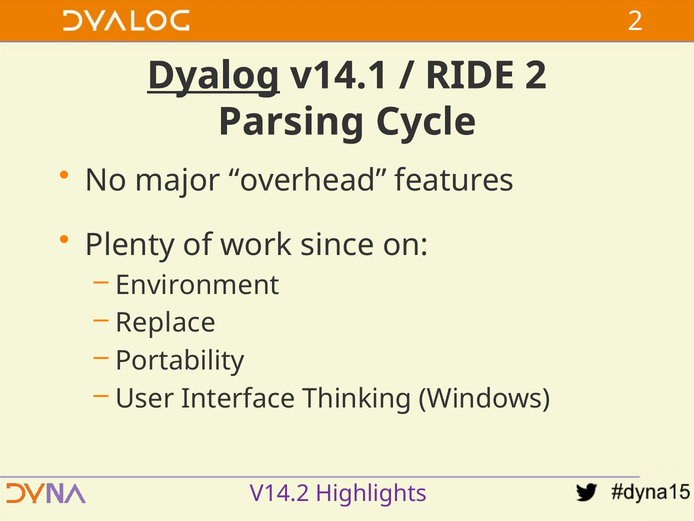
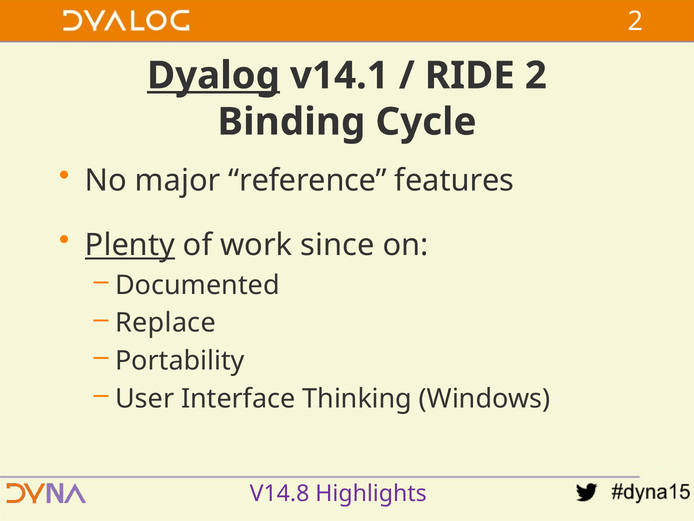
Parsing: Parsing -> Binding
overhead: overhead -> reference
Plenty underline: none -> present
Environment: Environment -> Documented
V14.2: V14.2 -> V14.8
